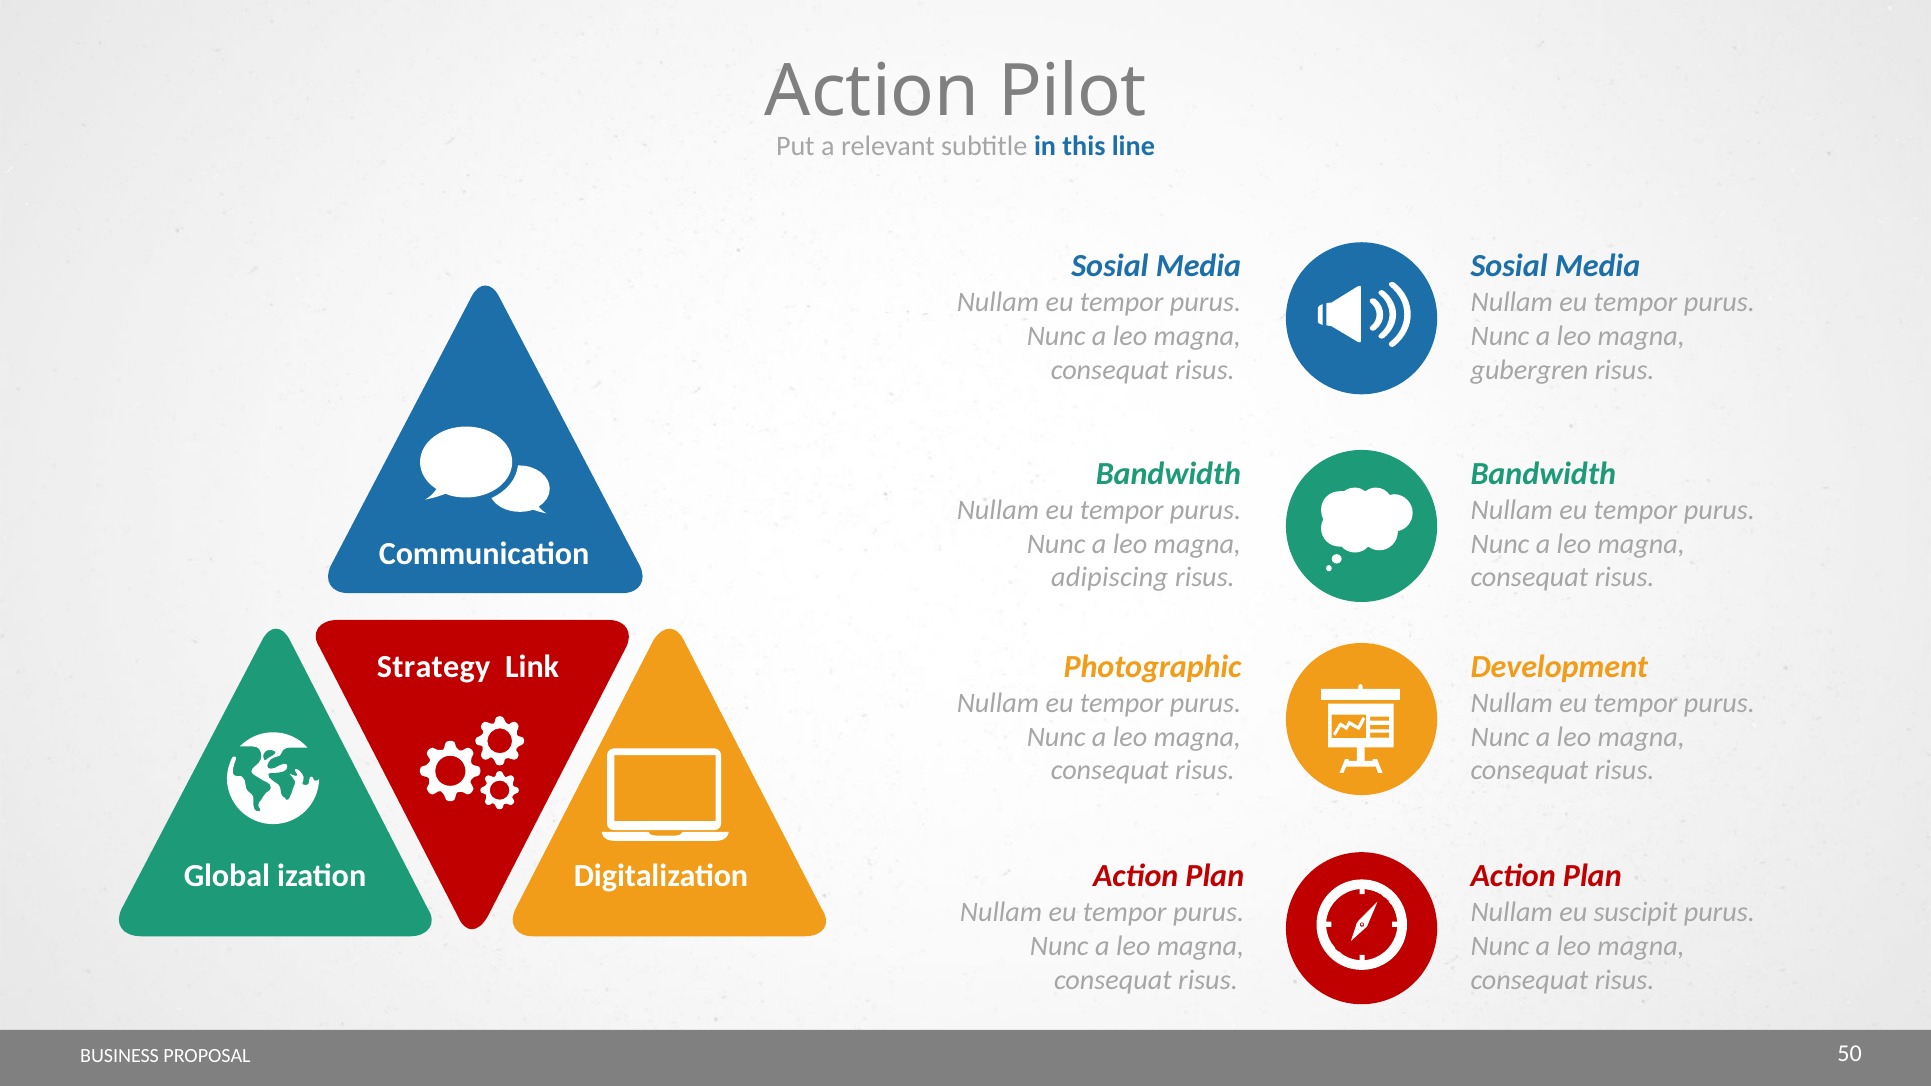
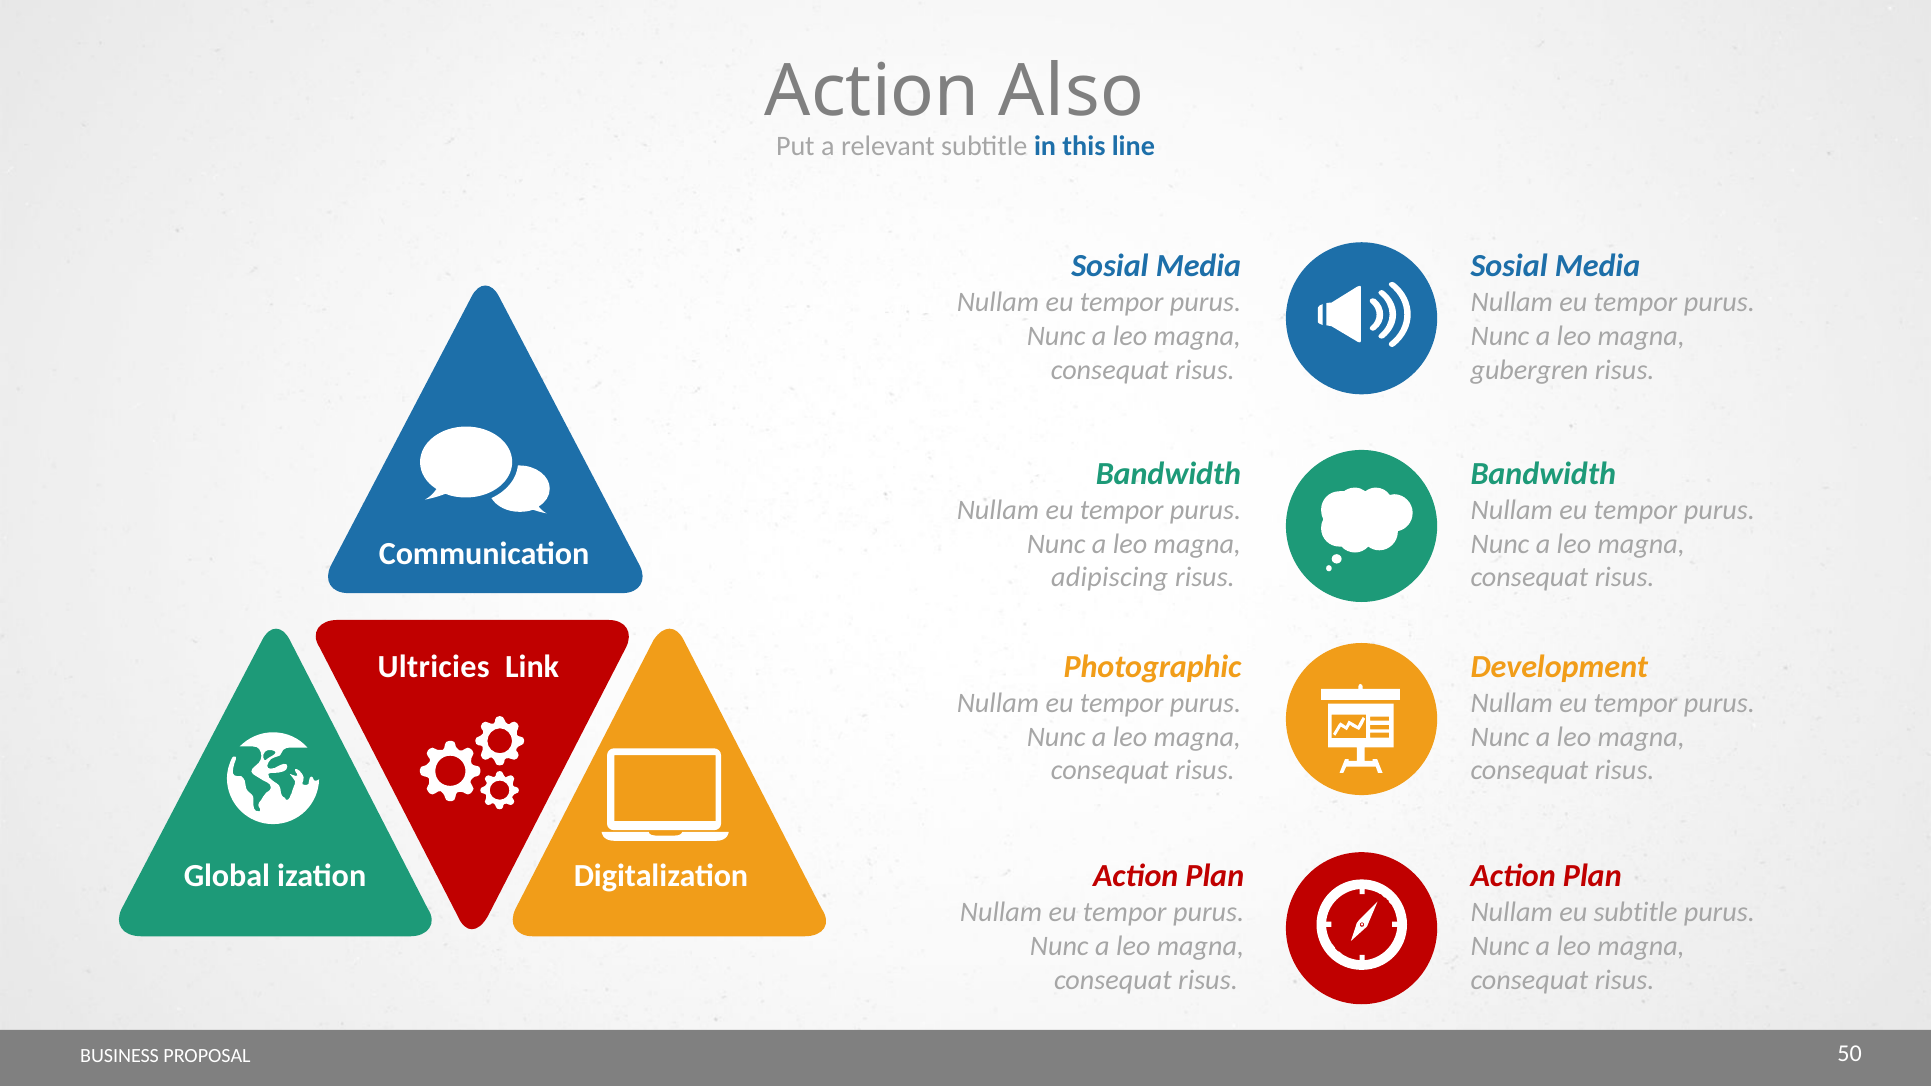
Pilot: Pilot -> Also
Strategy: Strategy -> Ultricies
eu suscipit: suscipit -> subtitle
